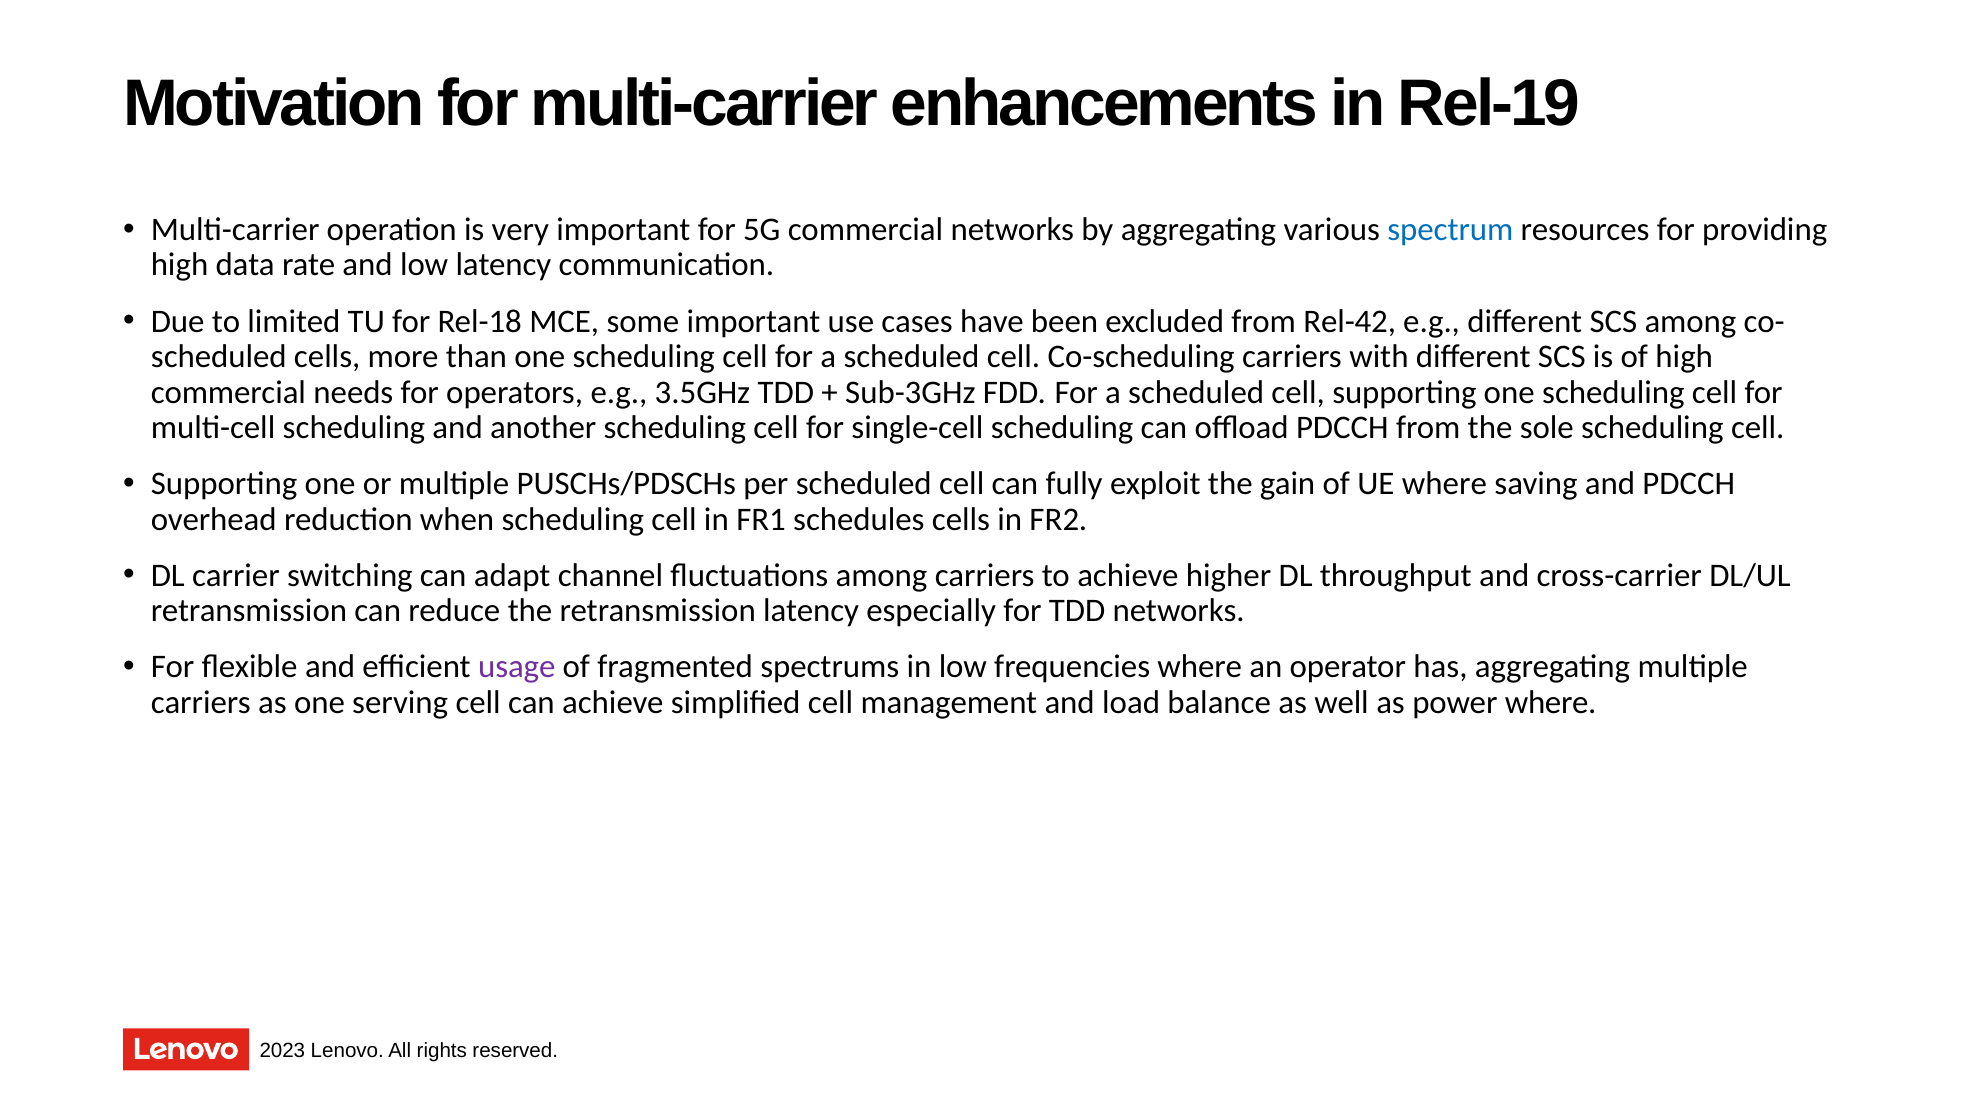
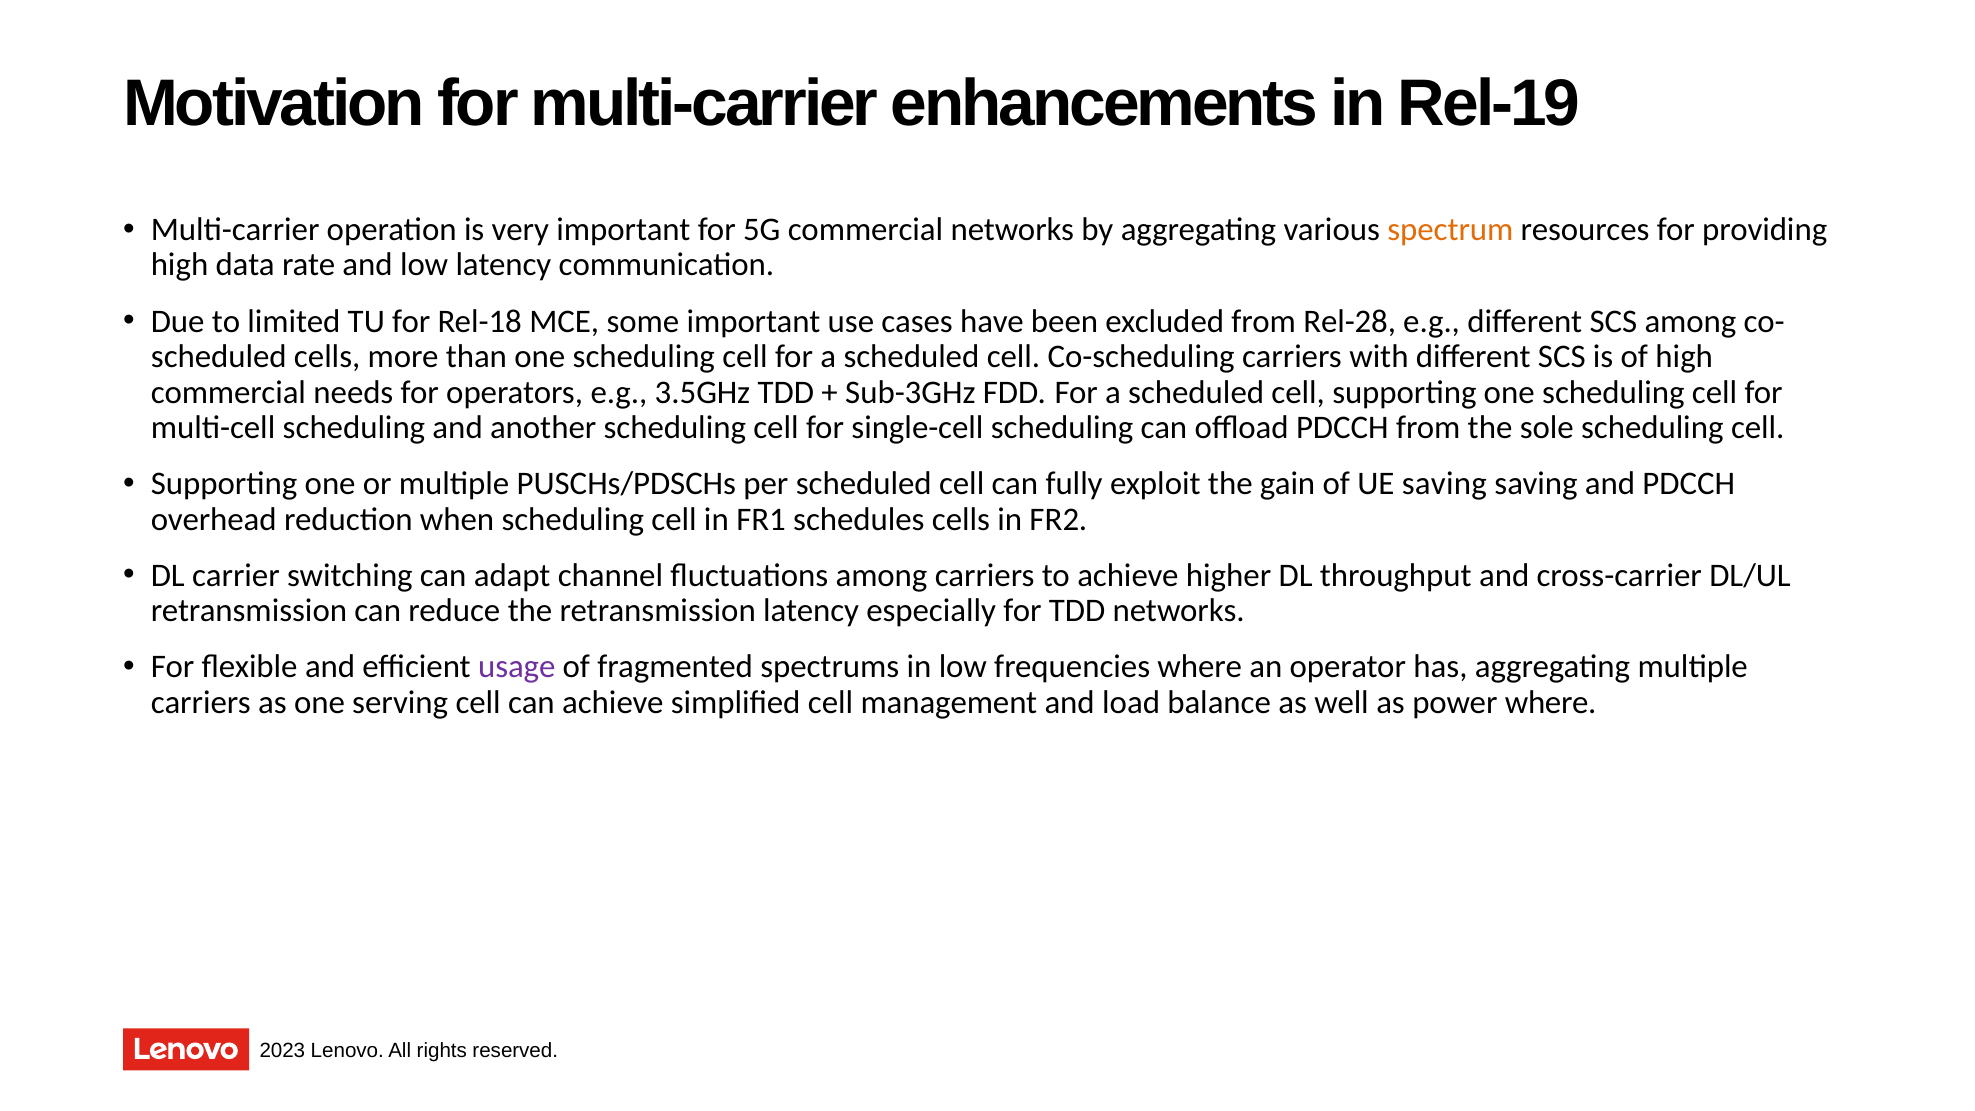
spectrum colour: blue -> orange
Rel-42: Rel-42 -> Rel-28
UE where: where -> saving
